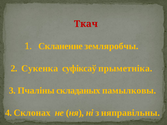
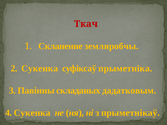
Пчаліны: Пчаліны -> Павінны
памылковы: памылковы -> дадатковым
4 Склонах: Склонах -> Сукенка
няправільны: няправільны -> прыметнікаў
